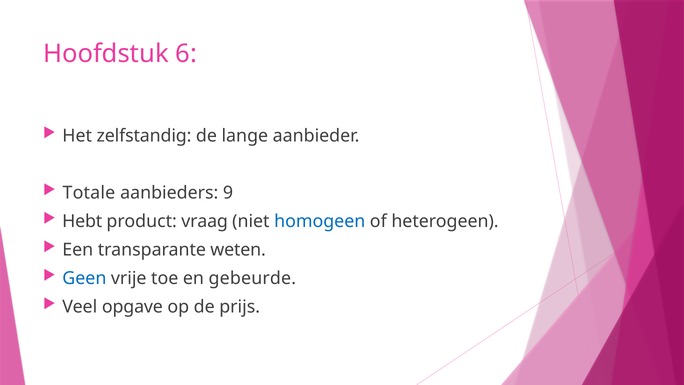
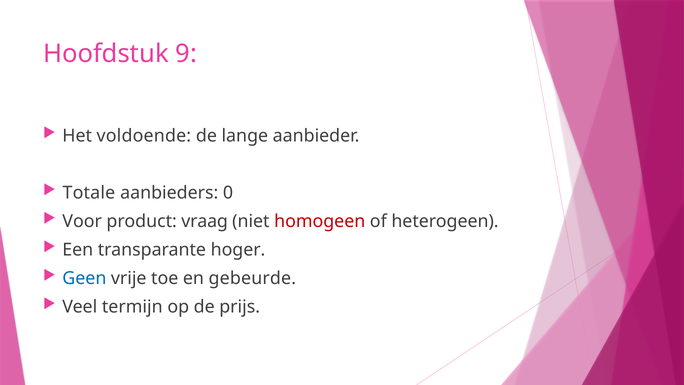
6: 6 -> 9
zelfstandig: zelfstandig -> voldoende
9: 9 -> 0
Hebt: Hebt -> Voor
homogeen colour: blue -> red
weten: weten -> hoger
opgave: opgave -> termijn
